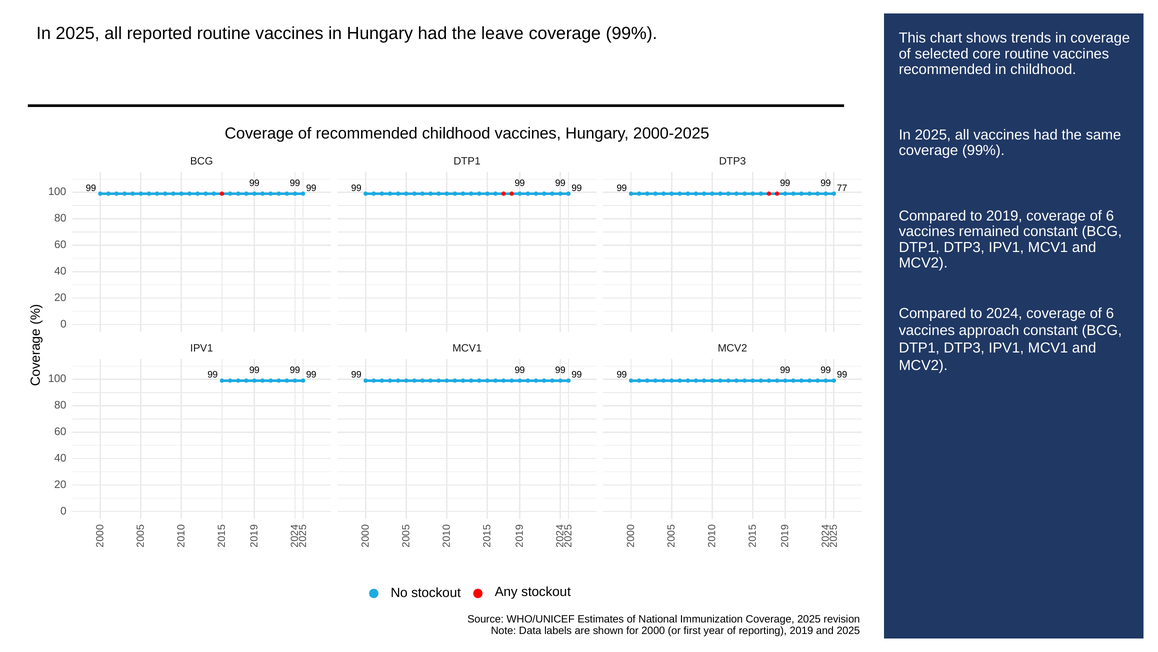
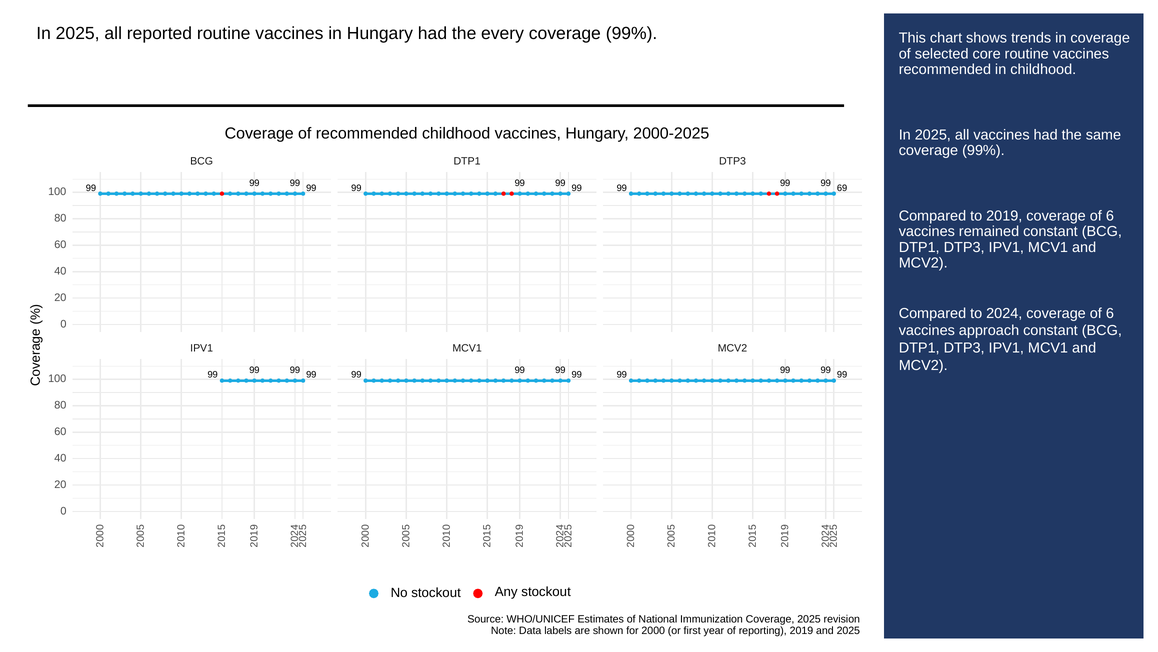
leave: leave -> every
77: 77 -> 69
